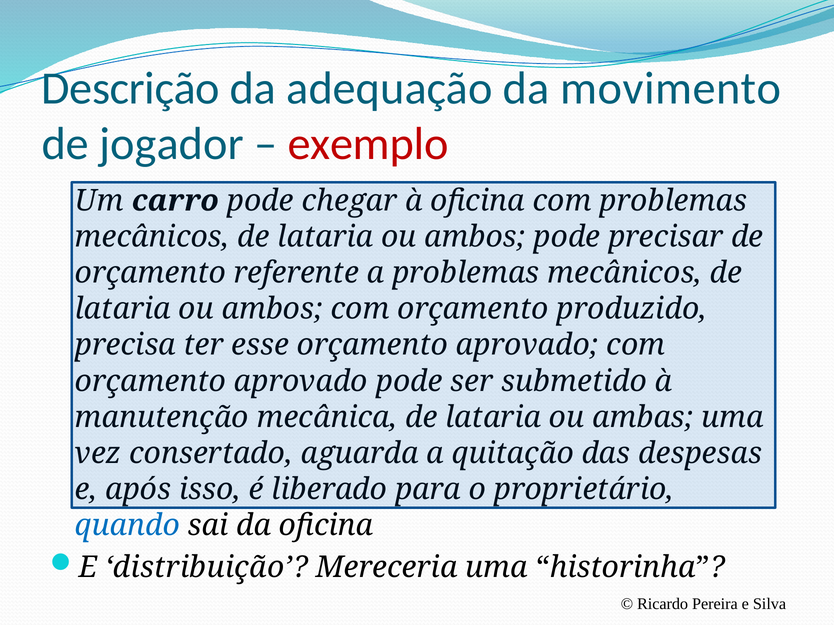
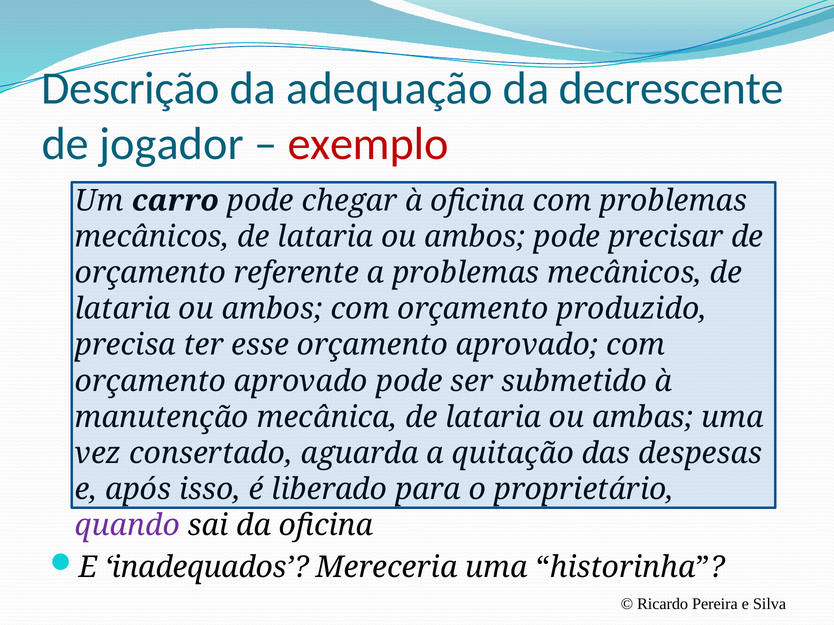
movimento: movimento -> decrescente
quando colour: blue -> purple
distribuição: distribuição -> inadequados
